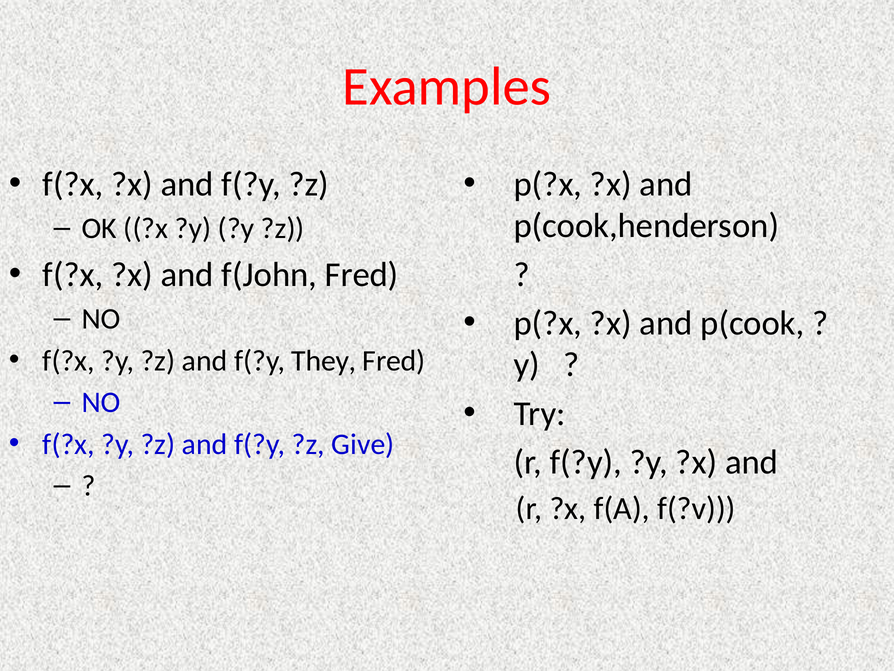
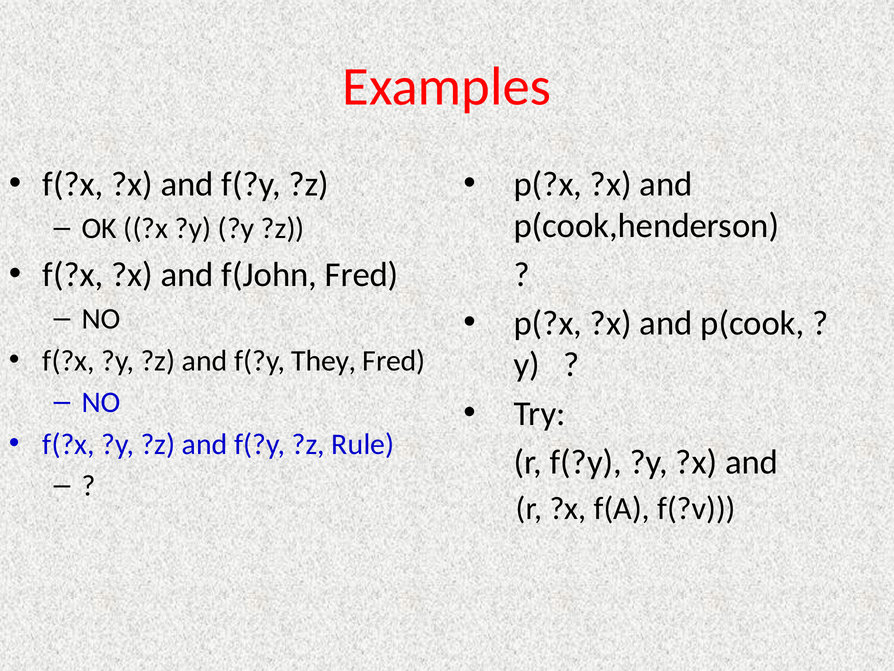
Give: Give -> Rule
